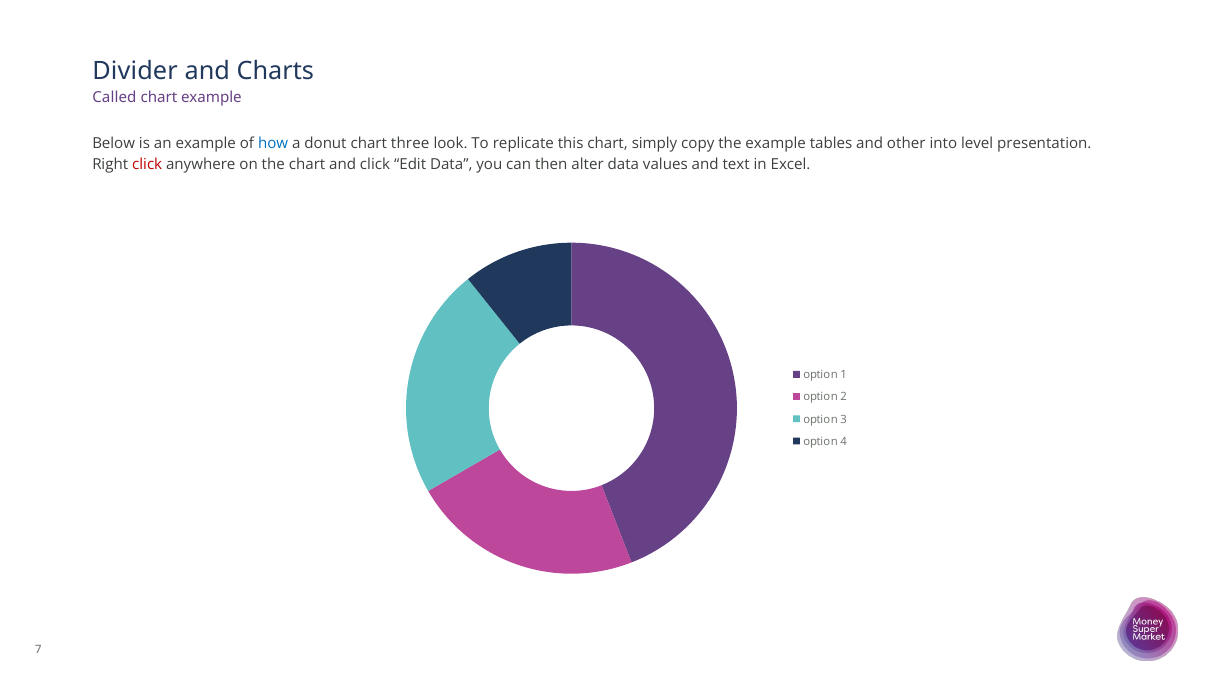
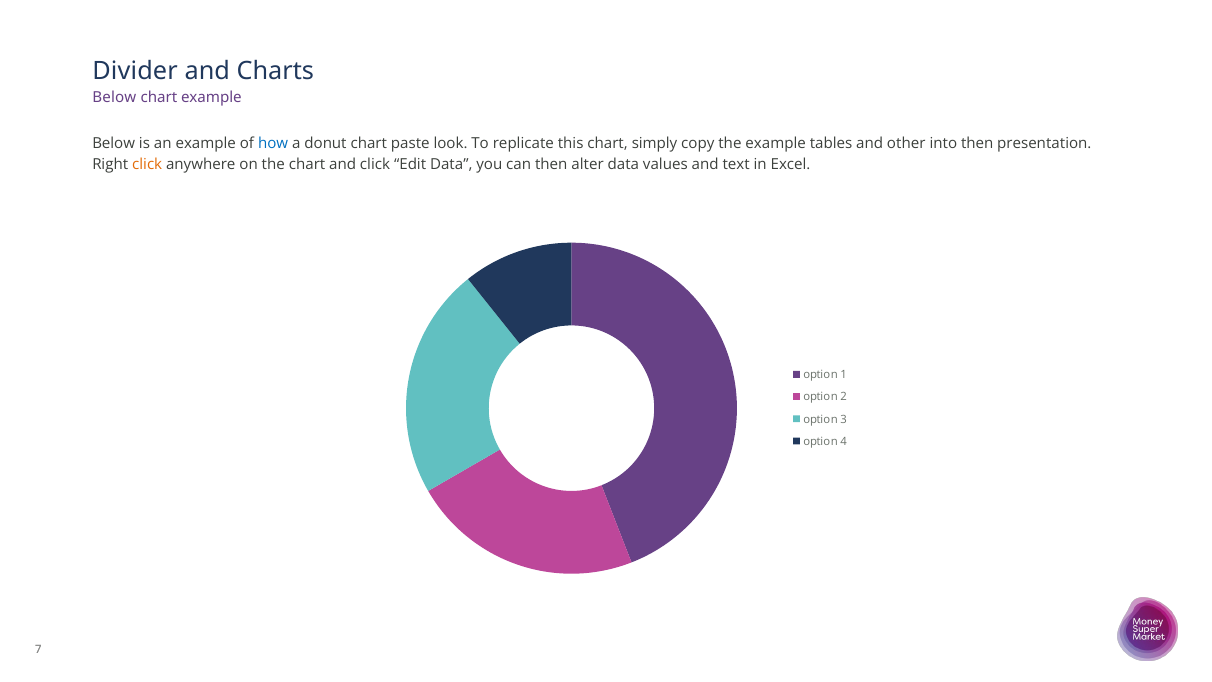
Called at (114, 98): Called -> Below
three: three -> paste
into level: level -> then
click at (147, 165) colour: red -> orange
